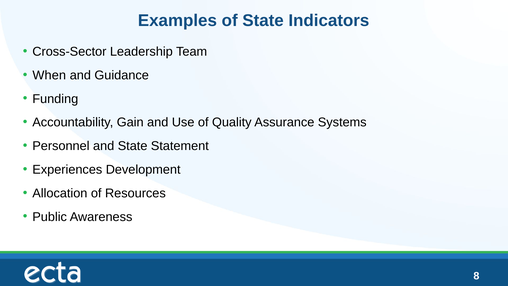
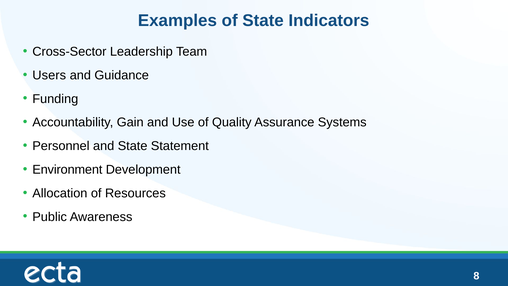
When: When -> Users
Experiences: Experiences -> Environment
